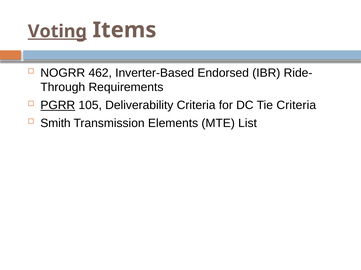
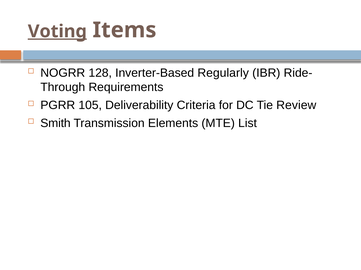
462: 462 -> 128
Endorsed: Endorsed -> Regularly
PGRR underline: present -> none
Tie Criteria: Criteria -> Review
